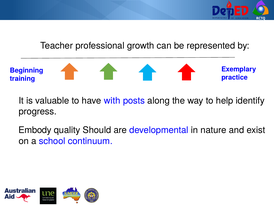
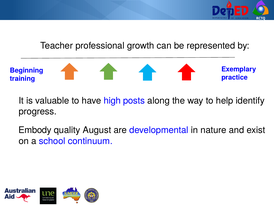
with: with -> high
Should: Should -> August
